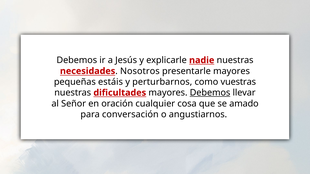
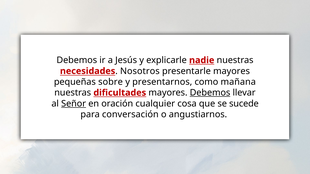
estáis: estáis -> sobre
perturbarnos: perturbarnos -> presentarnos
vuestras: vuestras -> mañana
Señor underline: none -> present
amado: amado -> sucede
